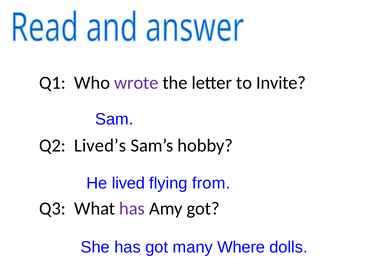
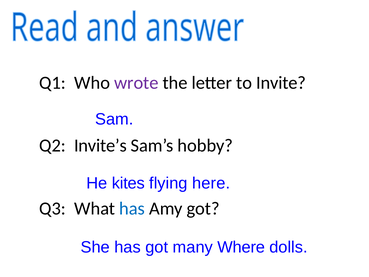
Lived’s: Lived’s -> Invite’s
lived: lived -> kites
from: from -> here
has at (132, 208) colour: purple -> blue
